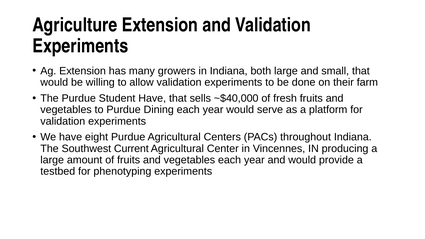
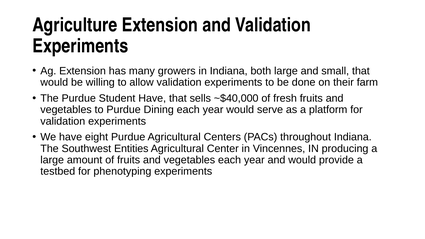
Current: Current -> Entities
